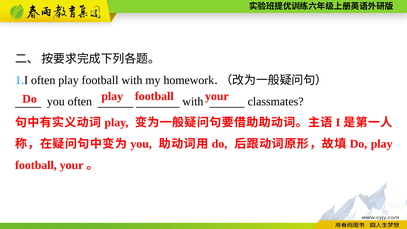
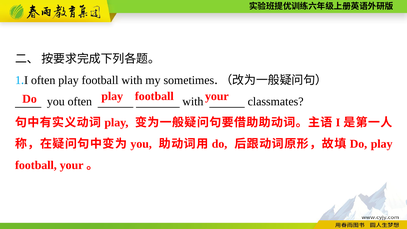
homework: homework -> sometimes
